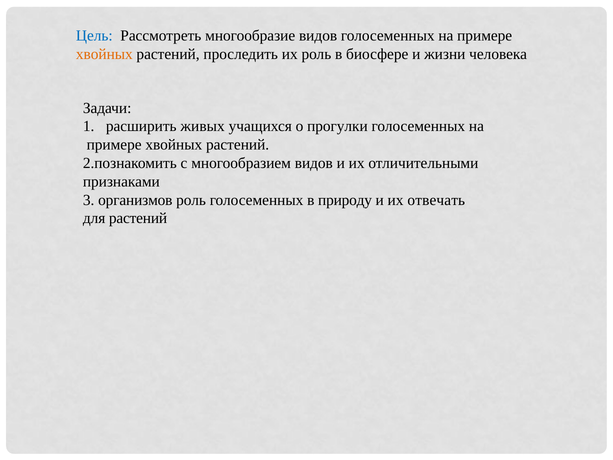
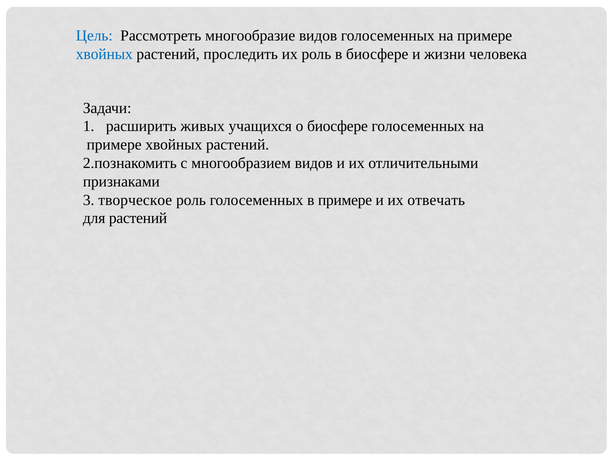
хвойных at (104, 54) colour: orange -> blue
о прогулки: прогулки -> биосфере
организмов: организмов -> творческое
в природу: природу -> примере
